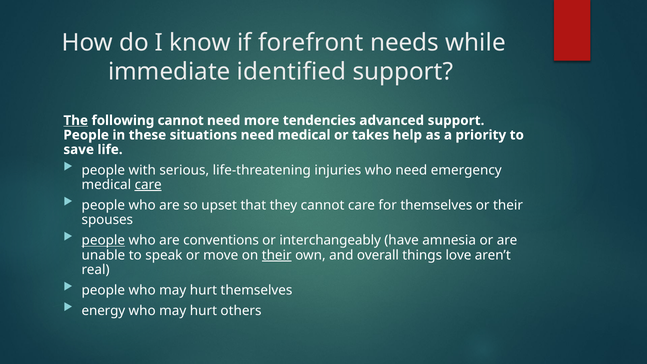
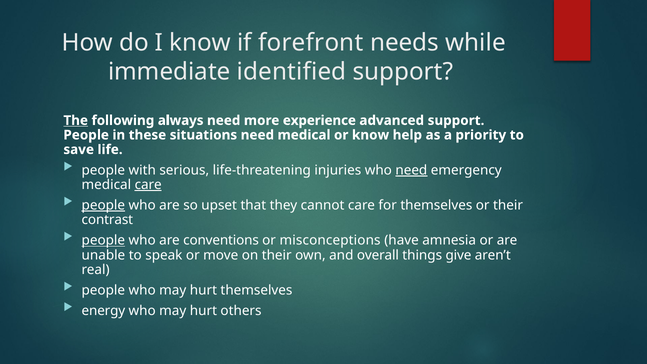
following cannot: cannot -> always
tendencies: tendencies -> experience
or takes: takes -> know
need at (411, 170) underline: none -> present
people at (103, 205) underline: none -> present
spouses: spouses -> contrast
interchangeably: interchangeably -> misconceptions
their at (277, 255) underline: present -> none
love: love -> give
